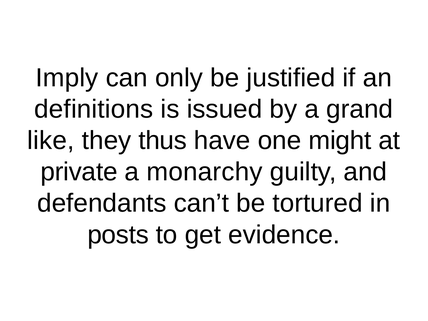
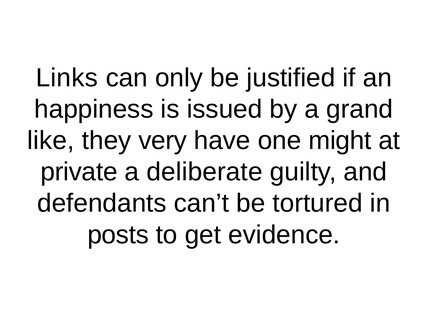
Imply: Imply -> Links
definitions: definitions -> happiness
thus: thus -> very
monarchy: monarchy -> deliberate
